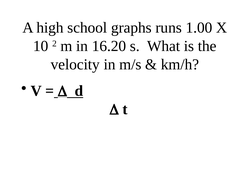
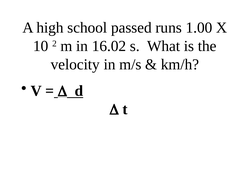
graphs: graphs -> passed
16.20: 16.20 -> 16.02
